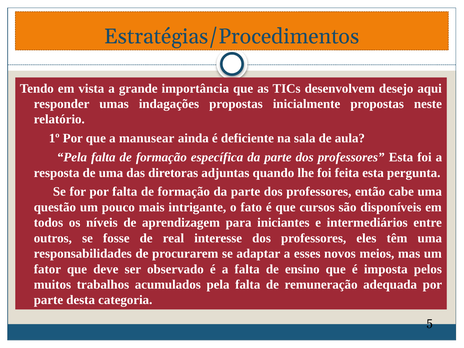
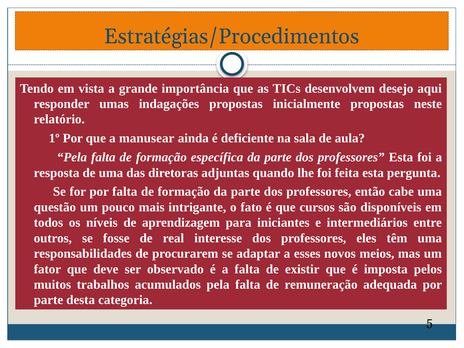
ensino: ensino -> existir
